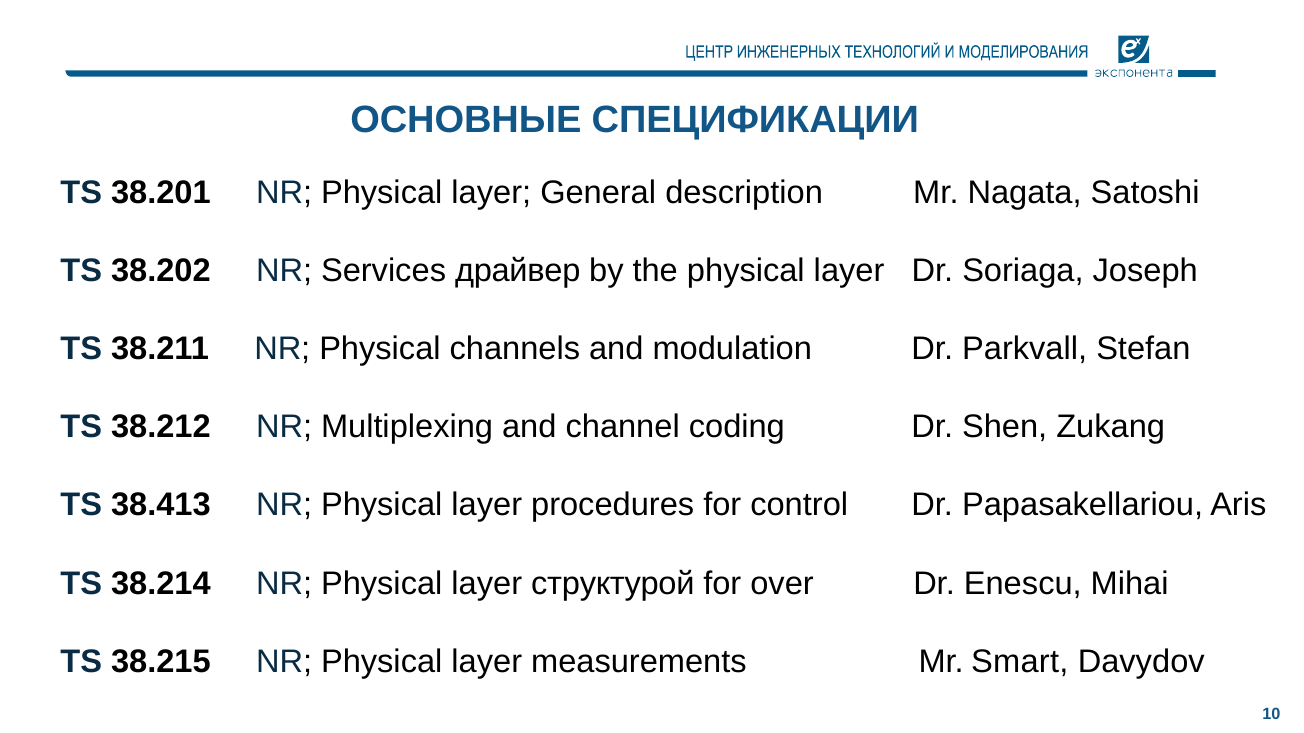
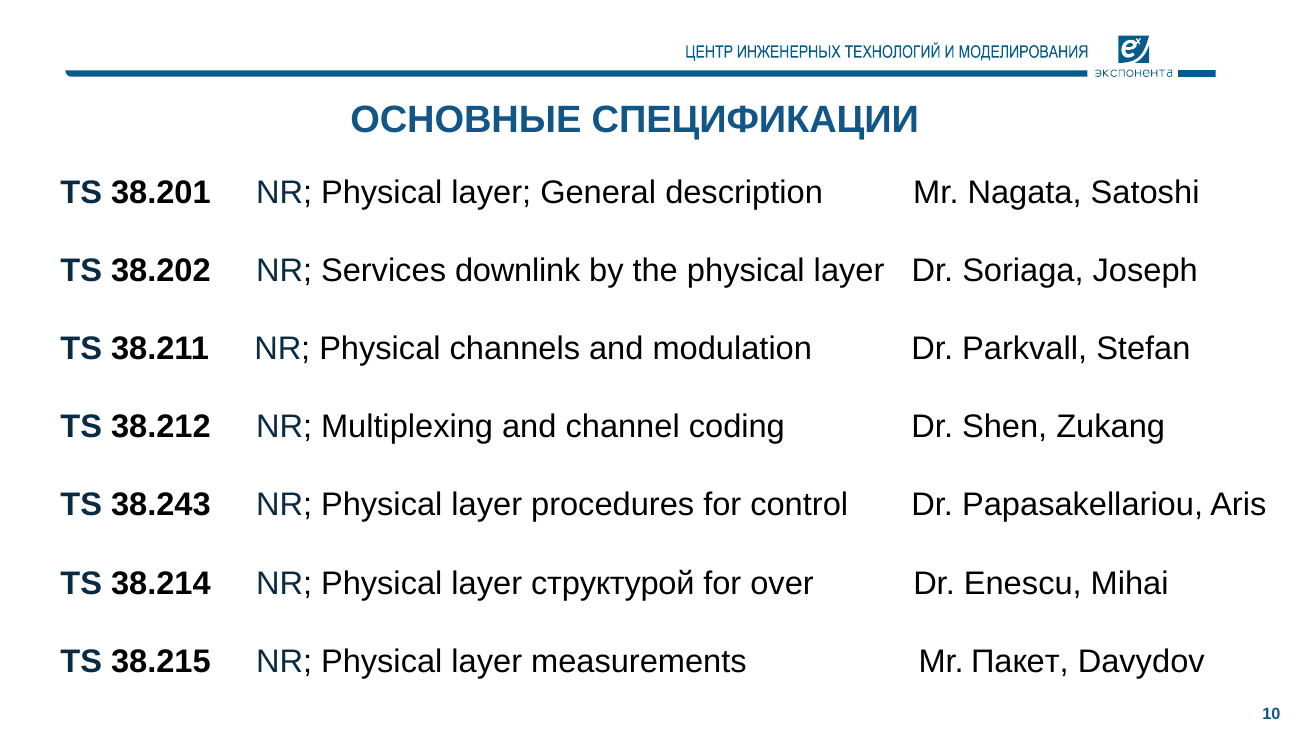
драйвер: драйвер -> downlink
38.413: 38.413 -> 38.243
Smart: Smart -> Пакет
